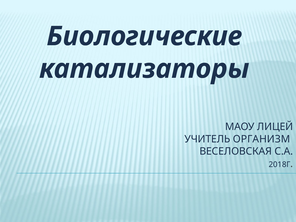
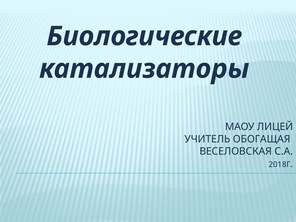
ОРГАНИЗМ: ОРГАНИЗМ -> ОБОГАЩАЯ
